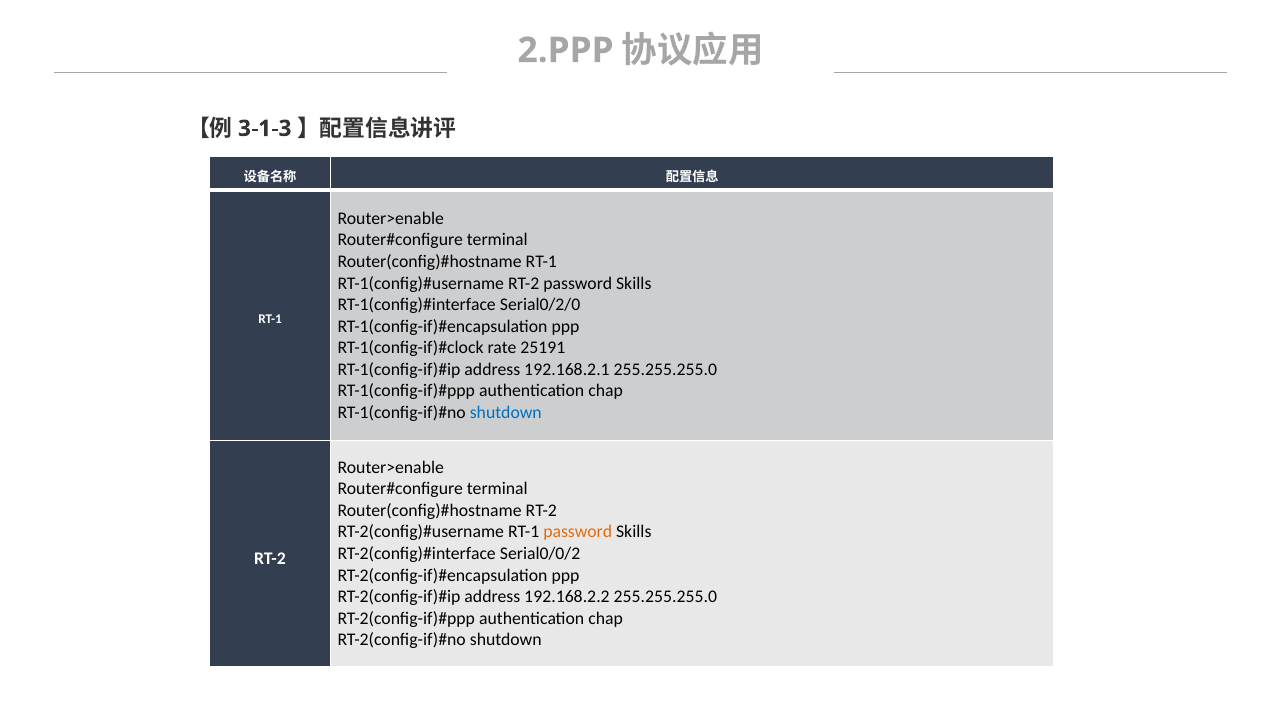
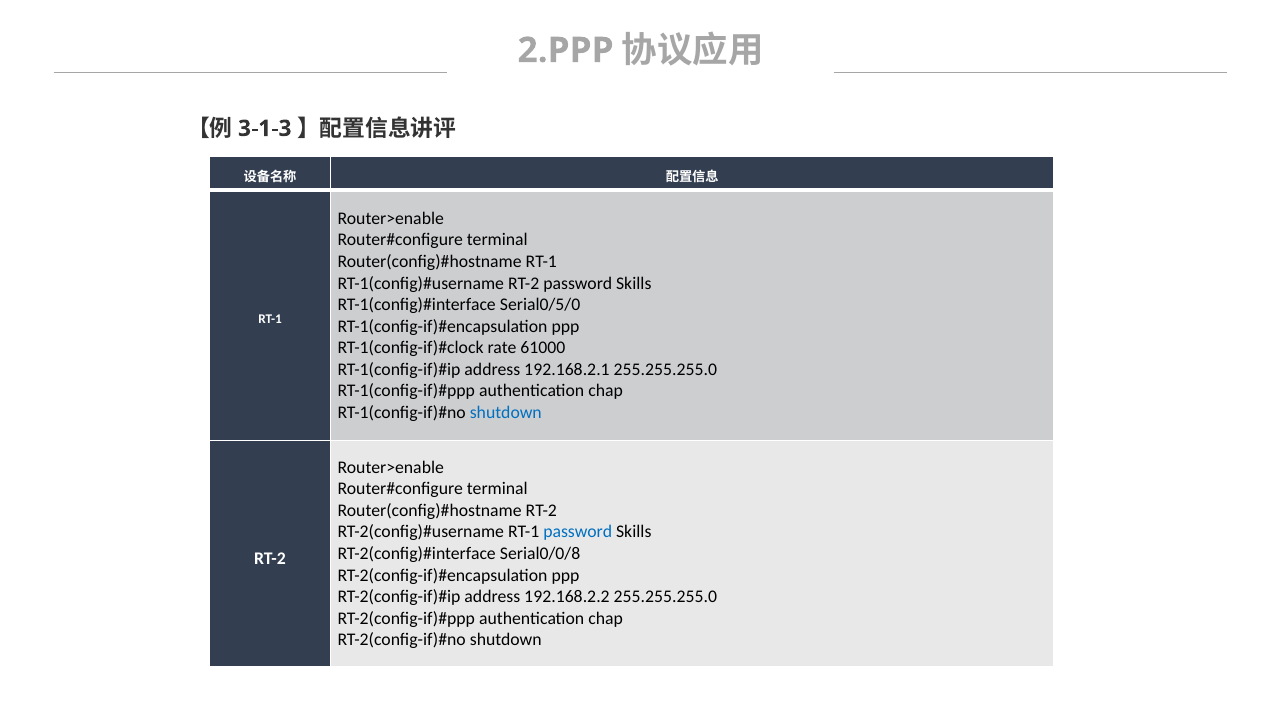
Serial0/2/0: Serial0/2/0 -> Serial0/5/0
25191: 25191 -> 61000
password at (578, 532) colour: orange -> blue
Serial0/0/2: Serial0/0/2 -> Serial0/0/8
